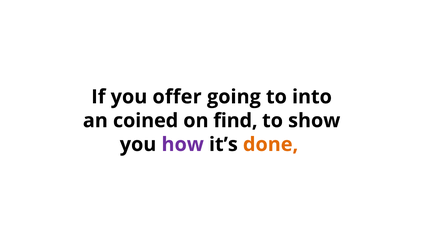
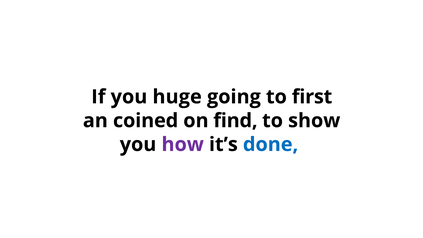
offer: offer -> huge
into: into -> first
done colour: orange -> blue
